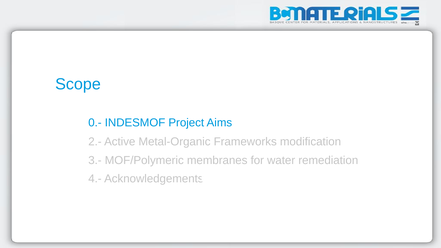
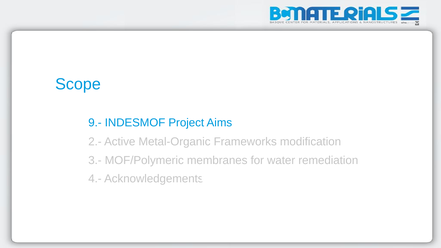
0.-: 0.- -> 9.-
